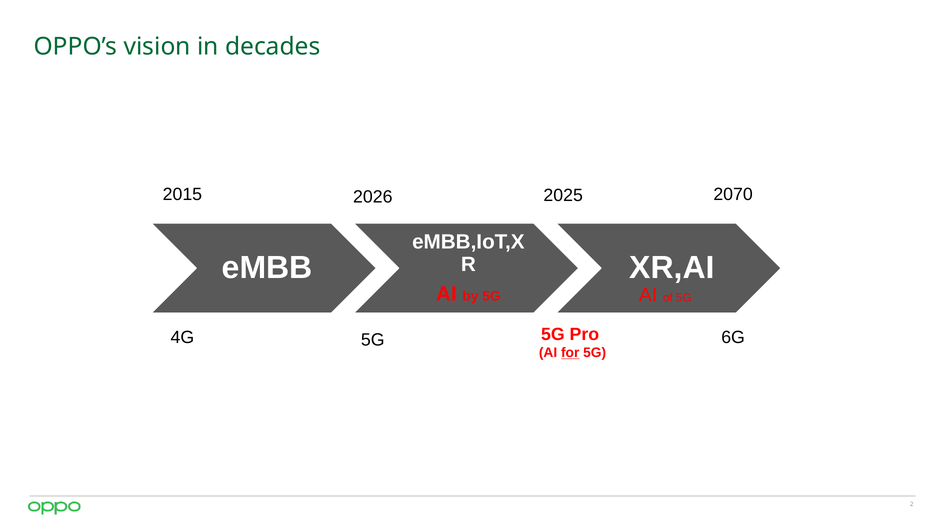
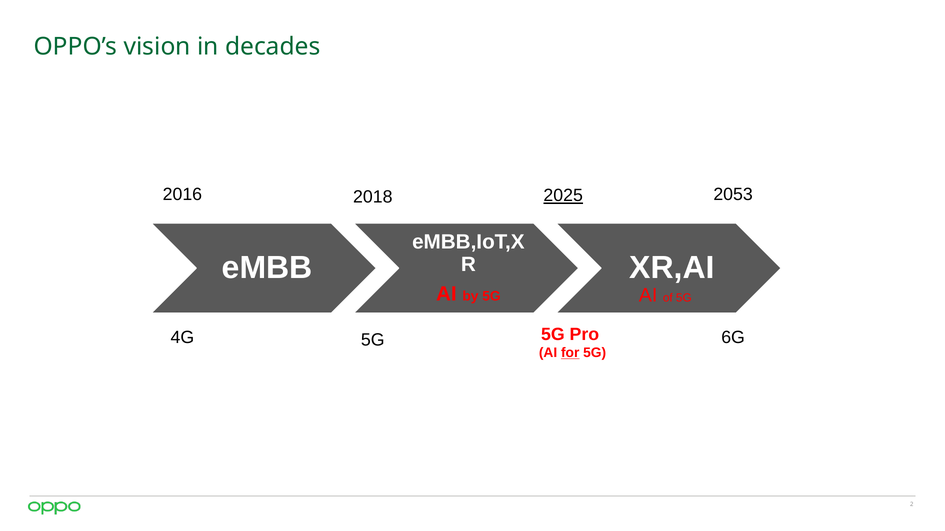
2015: 2015 -> 2016
2070: 2070 -> 2053
2025 underline: none -> present
2026: 2026 -> 2018
